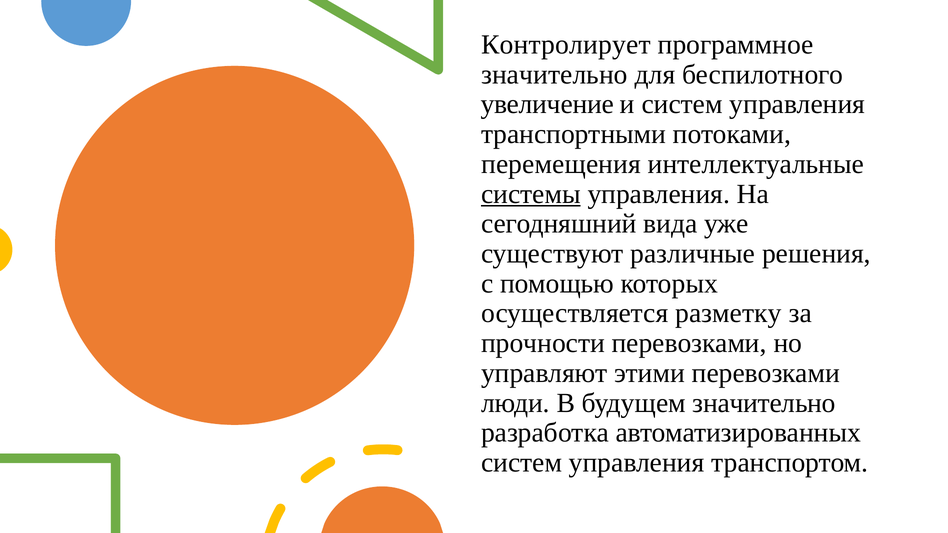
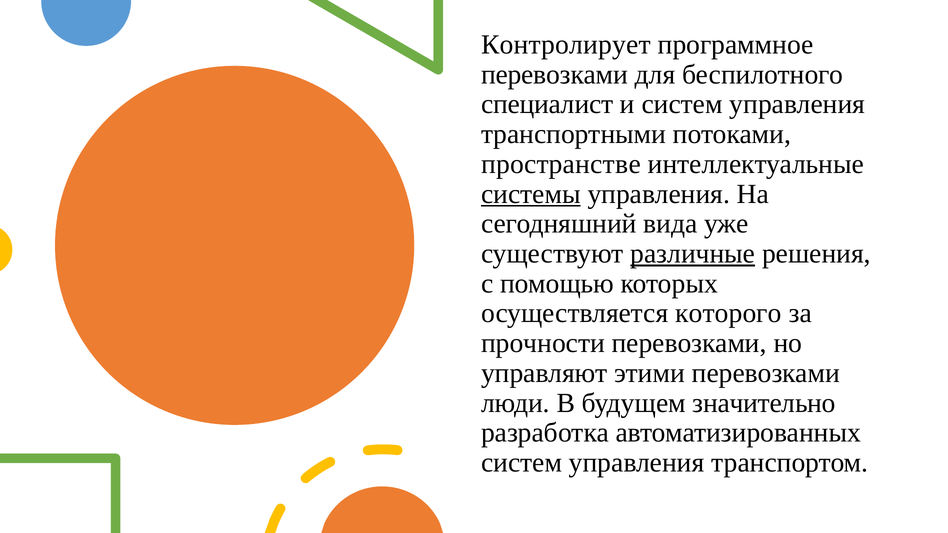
значительно at (554, 75): значительно -> перевозками
увеличение: увеличение -> специалист
перемещения: перемещения -> пространстве
различные underline: none -> present
разметку: разметку -> которого
